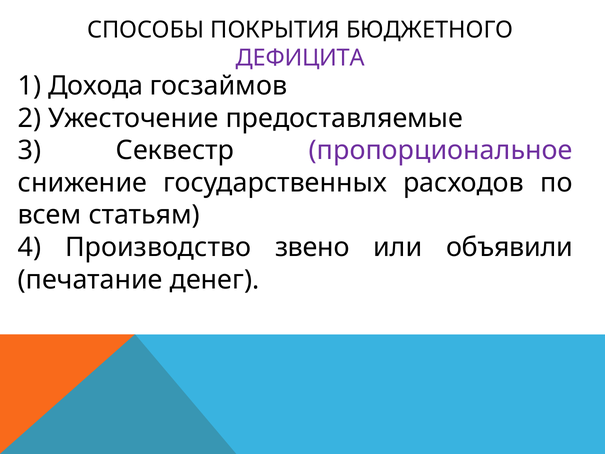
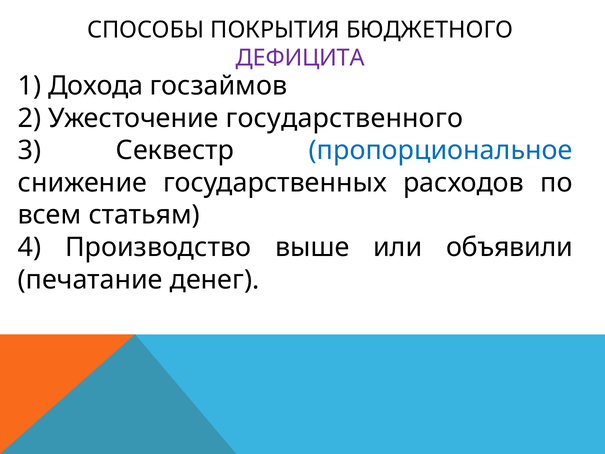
предоставляемые: предоставляемые -> государственного
пропорциональное colour: purple -> blue
звено: звено -> выше
